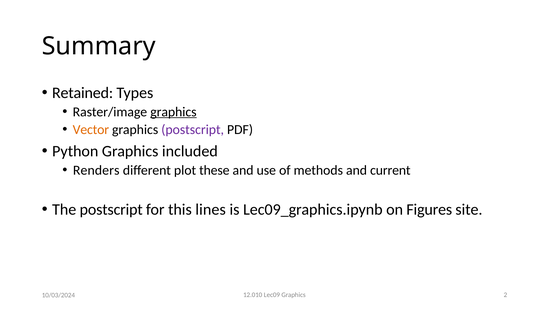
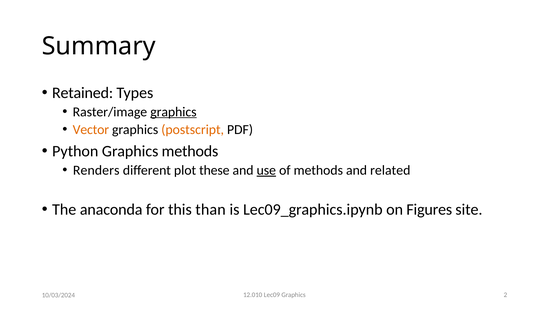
postscript at (193, 129) colour: purple -> orange
Graphics included: included -> methods
use underline: none -> present
current: current -> related
The postscript: postscript -> anaconda
lines: lines -> than
